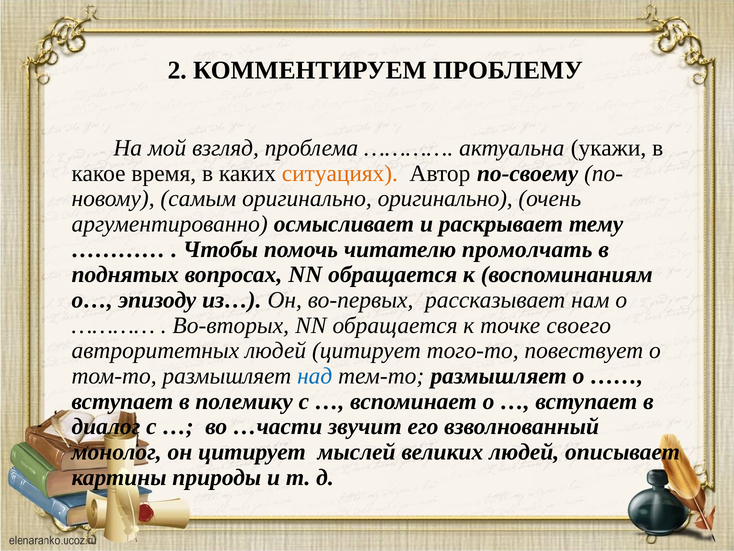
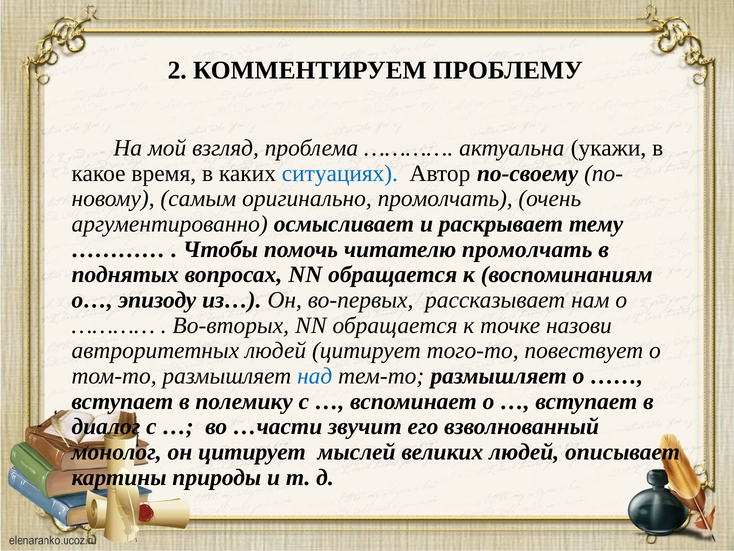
ситуациях colour: orange -> blue
оригинально оригинально: оригинально -> промолчать
своего: своего -> назови
